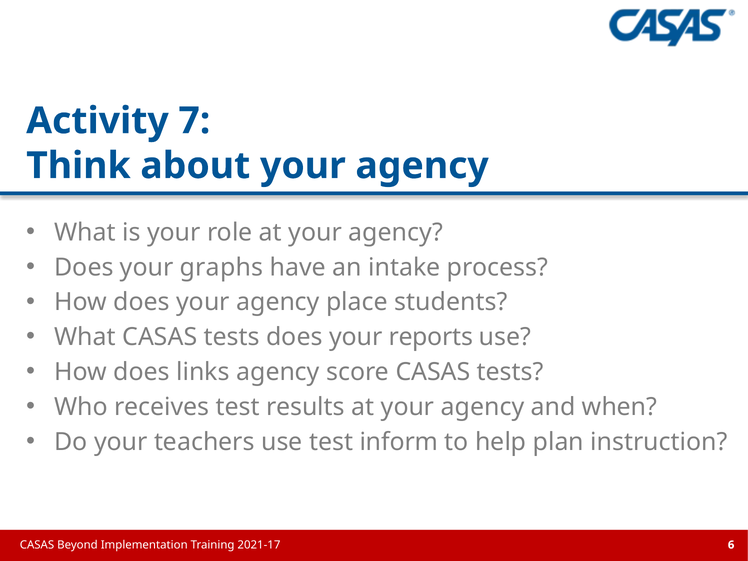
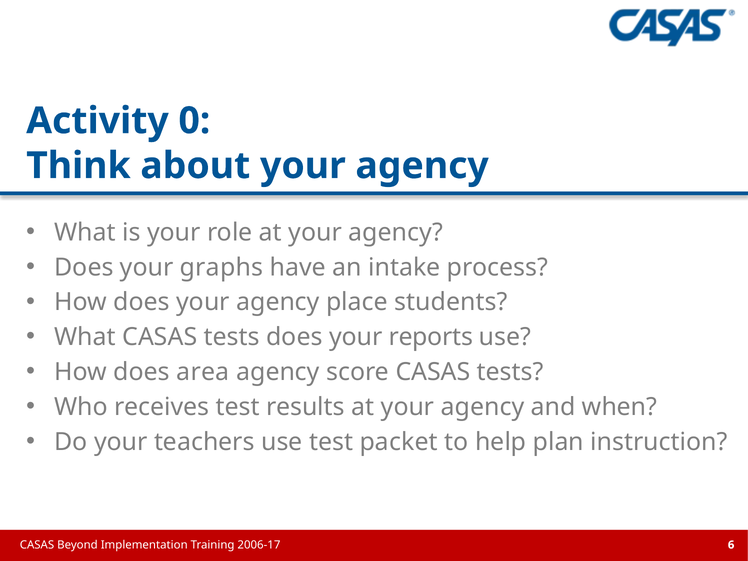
7: 7 -> 0
links: links -> area
inform: inform -> packet
2021-17: 2021-17 -> 2006-17
